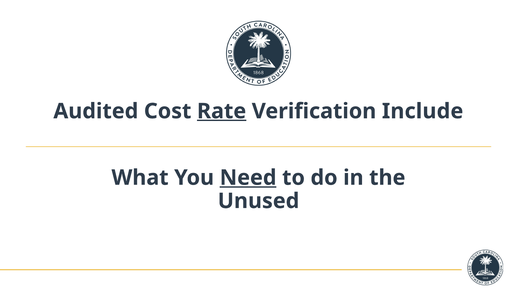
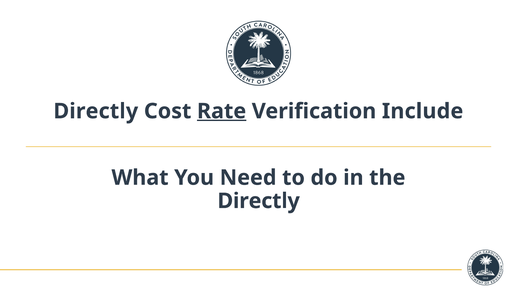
Audited at (96, 111): Audited -> Directly
Need underline: present -> none
Unused at (258, 201): Unused -> Directly
